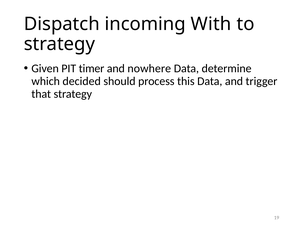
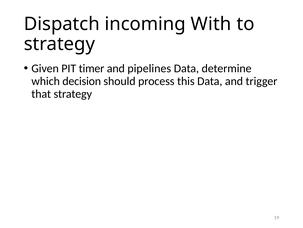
nowhere: nowhere -> pipelines
decided: decided -> decision
